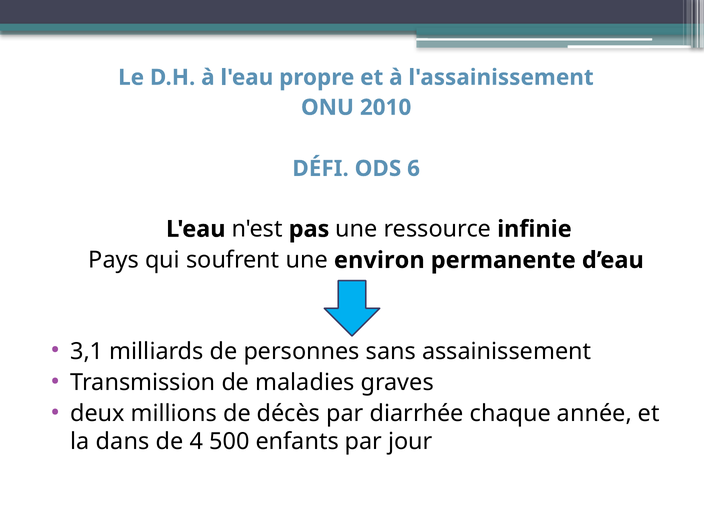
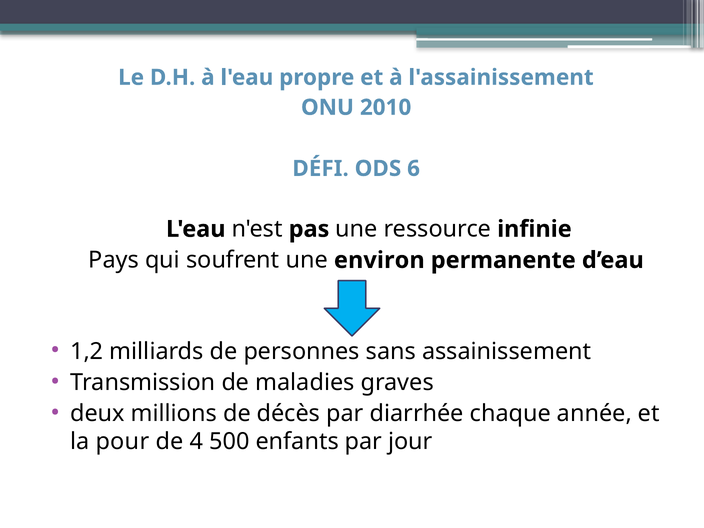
3,1: 3,1 -> 1,2
dans: dans -> pour
